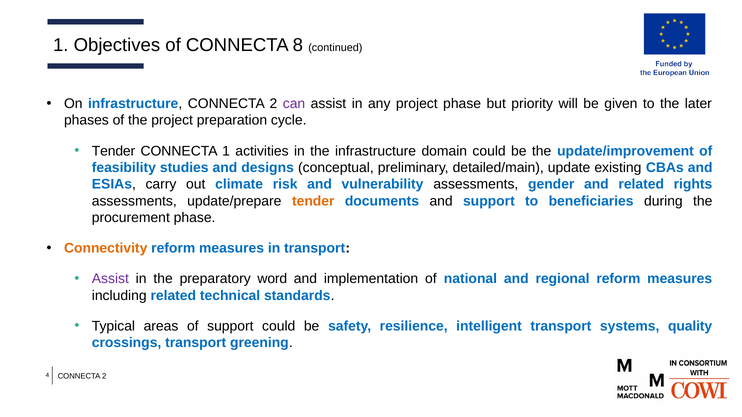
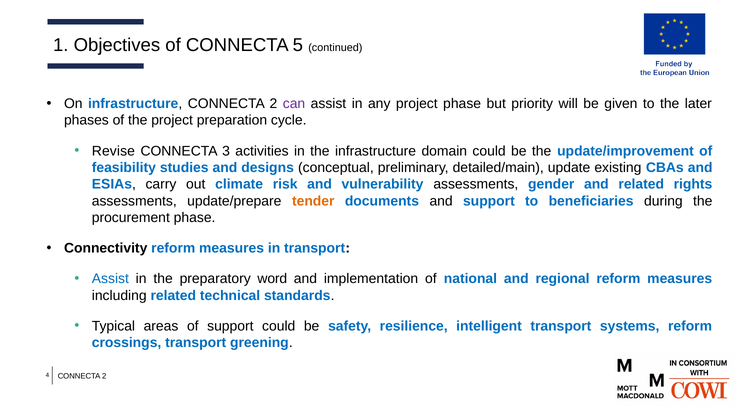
8: 8 -> 5
Tender at (114, 151): Tender -> Revise
CONNECTA 1: 1 -> 3
Connectivity colour: orange -> black
Assist at (110, 279) colour: purple -> blue
systems quality: quality -> reform
